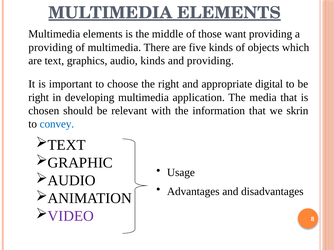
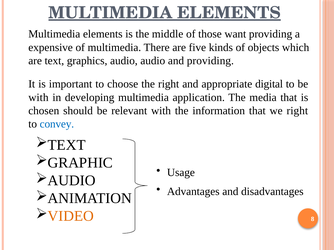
providing at (51, 48): providing -> expensive
audio kinds: kinds -> audio
right at (39, 98): right -> with
we skrin: skrin -> right
VIDEO colour: purple -> orange
